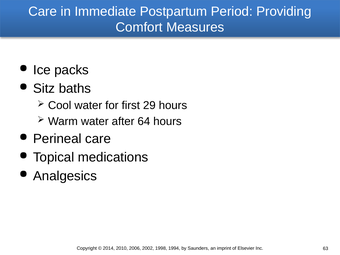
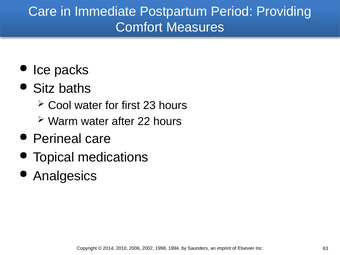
29: 29 -> 23
64: 64 -> 22
